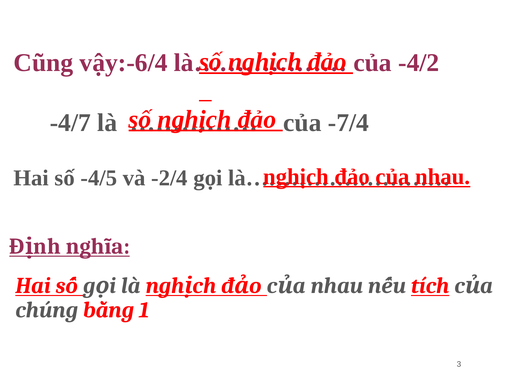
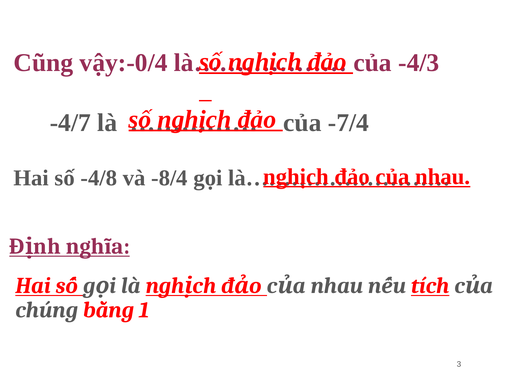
vậy:-6/4: vậy:-6/4 -> vậy:-0/4
-4/2: -4/2 -> -4/3
-4/5: -4/5 -> -4/8
-2/4: -2/4 -> -8/4
